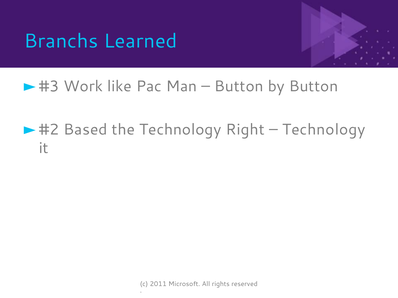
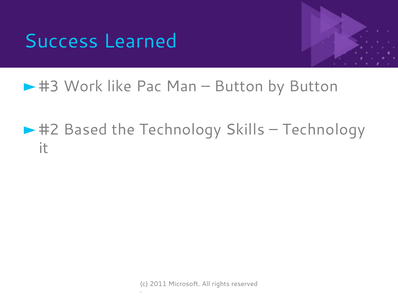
Branchs: Branchs -> Success
Right: Right -> Skills
